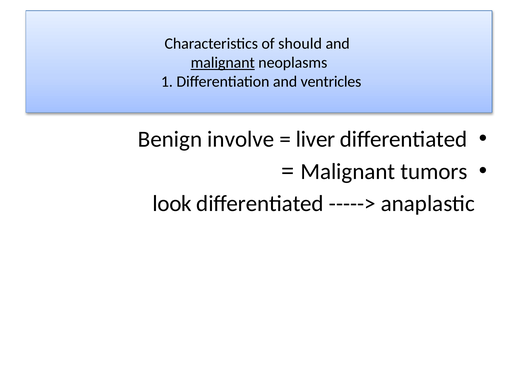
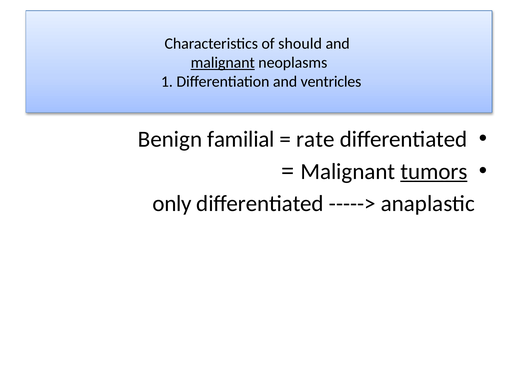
involve: involve -> familial
liver: liver -> rate
tumors underline: none -> present
look: look -> only
